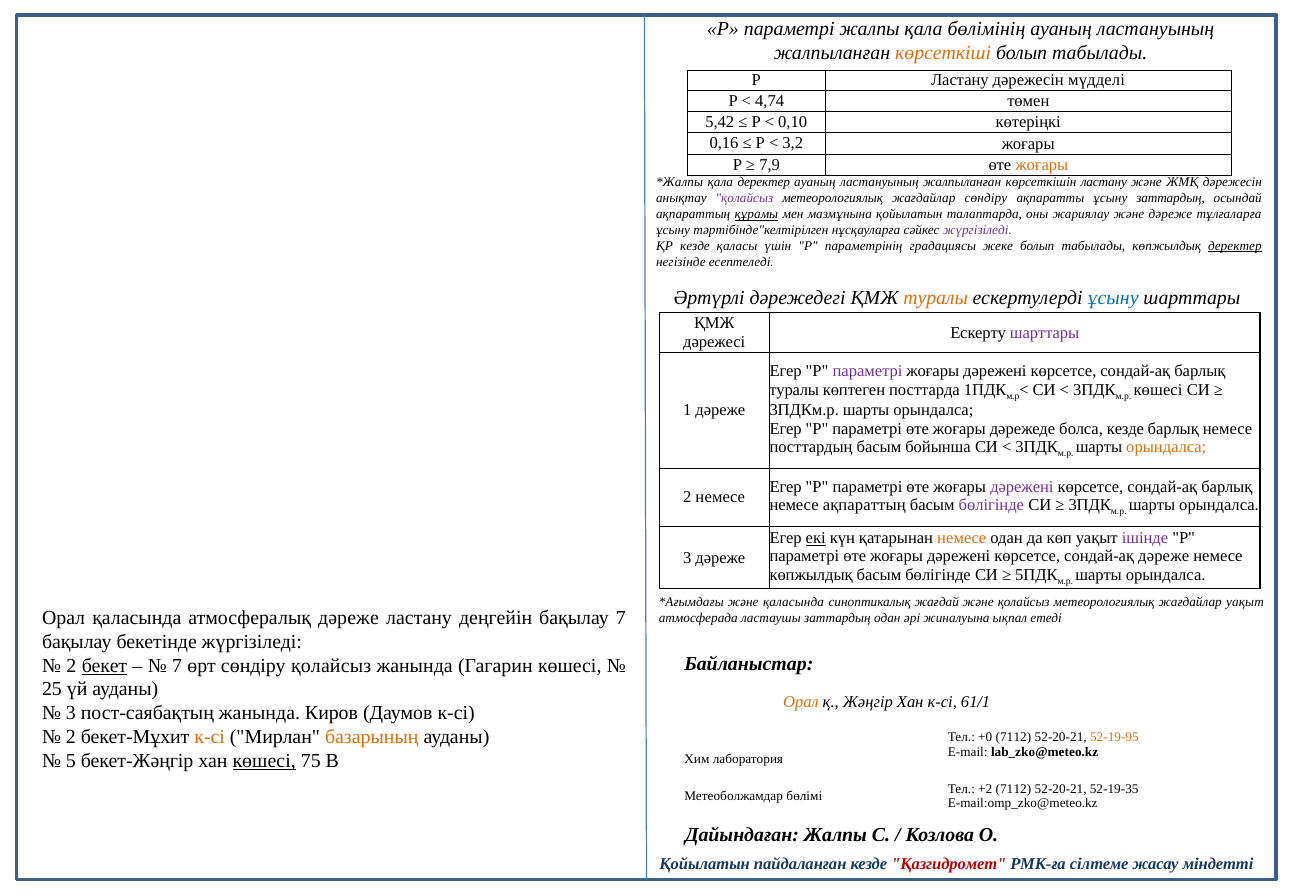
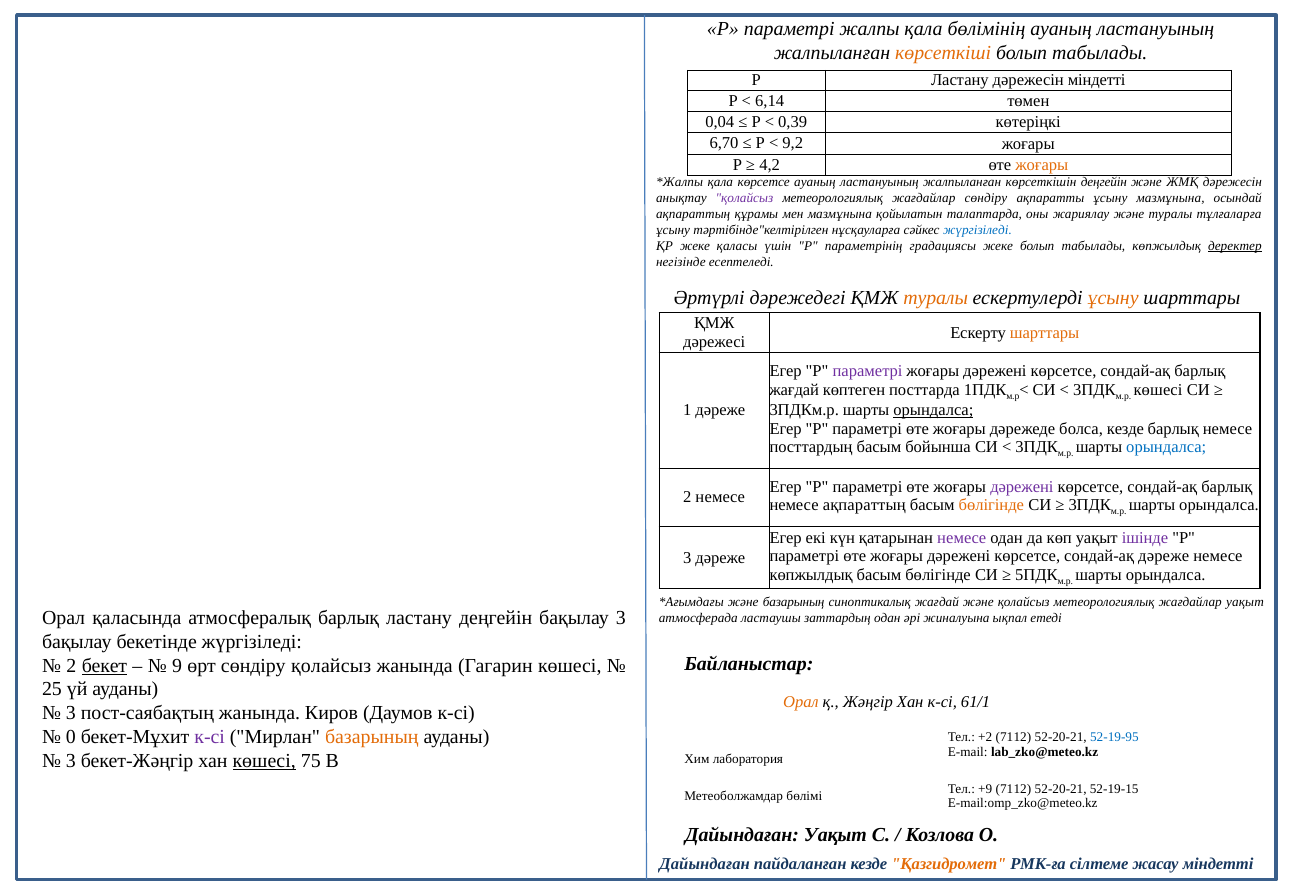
дәрежесін мүдделі: мүдделі -> міндетті
4,74: 4,74 -> 6,14
5,42: 5,42 -> 0,04
0,10: 0,10 -> 0,39
0,16: 0,16 -> 6,70
3,2: 3,2 -> 9,2
7,9: 7,9 -> 4,2
қала деректер: деректер -> көрсетсе
көрсеткішін ластану: ластану -> деңгейін
ұсыну заттардың: заттардың -> мазмұнына
құрамы underline: present -> none
және дәреже: дәреже -> туралы
жүргізіледі at (977, 230) colour: purple -> blue
ҚР кезде: кезде -> жеке
ұсыну at (1113, 298) colour: blue -> orange
шарттары at (1045, 333) colour: purple -> orange
туралы at (794, 390): туралы -> жағдай
орындалса at (933, 411) underline: none -> present
орындалса at (1166, 447) colour: orange -> blue
бөлігінде at (991, 505) colour: purple -> orange
екі underline: present -> none
немесе at (962, 538) colour: orange -> purple
және қаласында: қаласында -> базарының
атмосфералық дәреже: дәреже -> барлық
бақылау 7: 7 -> 3
7 at (177, 666): 7 -> 9
2 at (71, 737): 2 -> 0
к-сі at (210, 737) colour: orange -> purple
+0: +0 -> +2
52-19-95 colour: orange -> blue
5 at (71, 761): 5 -> 3
+2: +2 -> +9
52-19-35: 52-19-35 -> 52-19-15
Дайындаған Жалпы: Жалпы -> Уақыт
Қойылатын at (705, 865): Қойылатын -> Дайындаған
Қазгидромет colour: red -> orange
